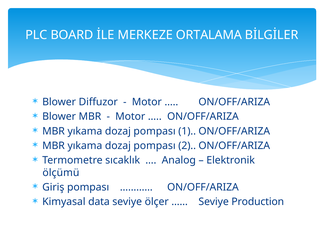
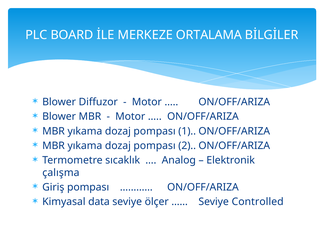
ölçümü: ölçümü -> çalışma
Production: Production -> Controlled
